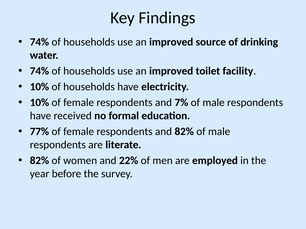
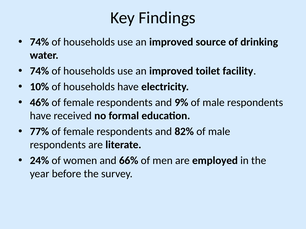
10% at (39, 103): 10% -> 46%
7%: 7% -> 9%
82% at (39, 161): 82% -> 24%
22%: 22% -> 66%
